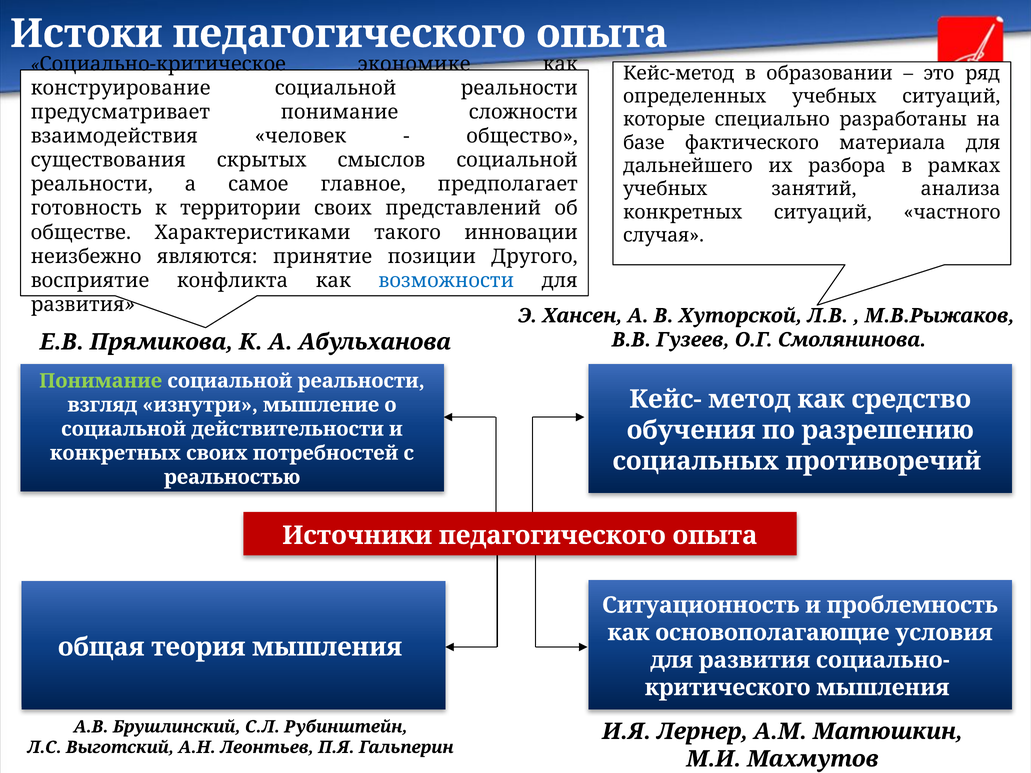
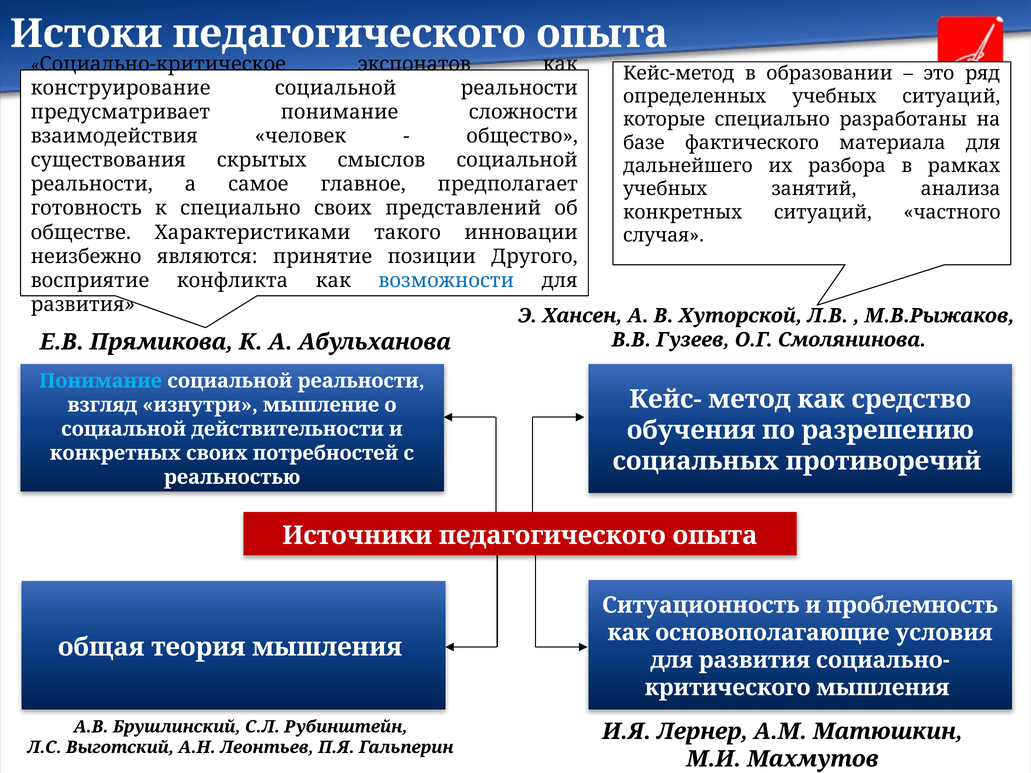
экономике: экономике -> экспонатов
к территории: территории -> специально
Понимание at (101, 381) colour: light green -> light blue
